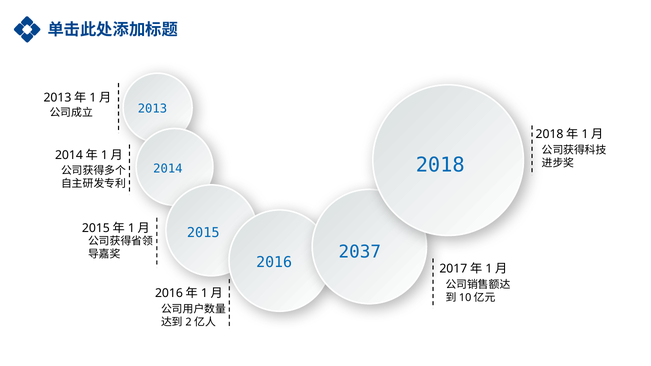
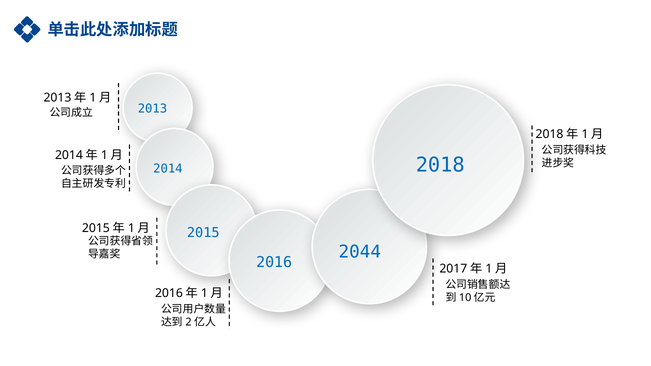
2037: 2037 -> 2044
